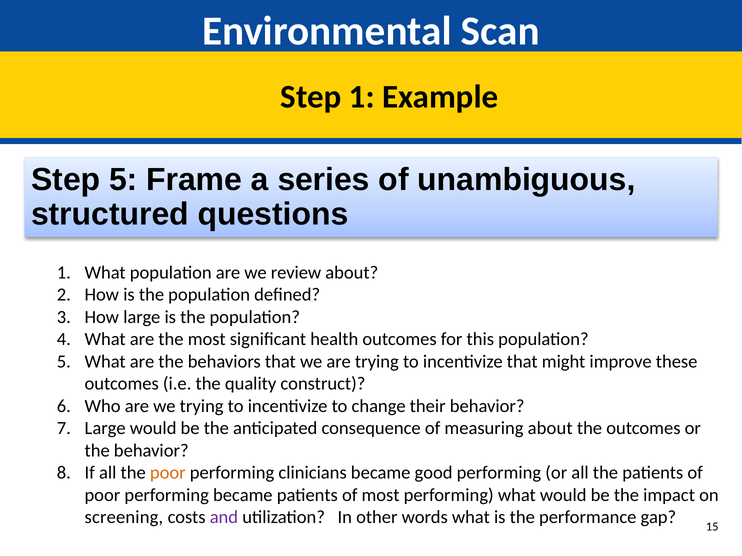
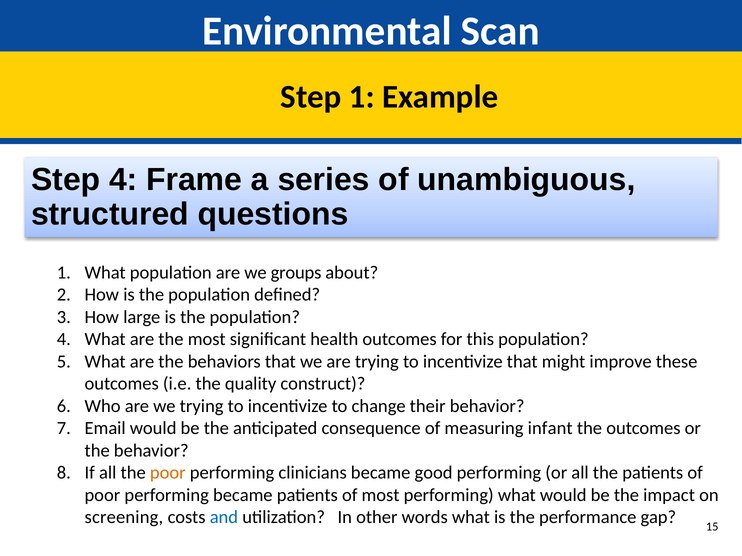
Step 5: 5 -> 4
review: review -> groups
Large at (105, 429): Large -> Email
measuring about: about -> infant
and colour: purple -> blue
